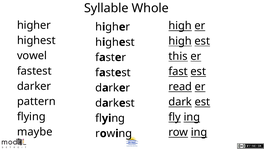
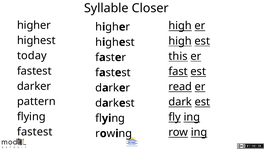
Whole: Whole -> Closer
vowel: vowel -> today
maybe at (35, 131): maybe -> fastest
